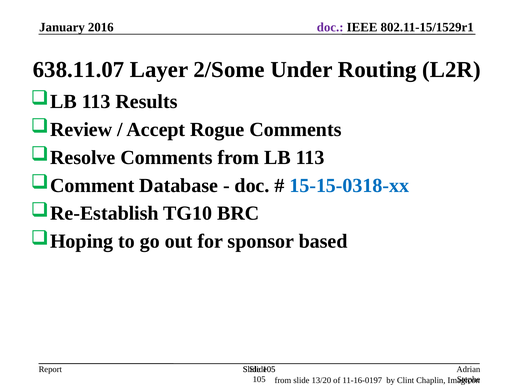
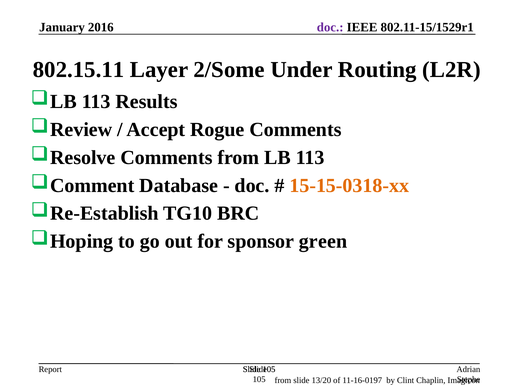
638.11.07: 638.11.07 -> 802.15.11
15-15-0318-xx colour: blue -> orange
based: based -> green
